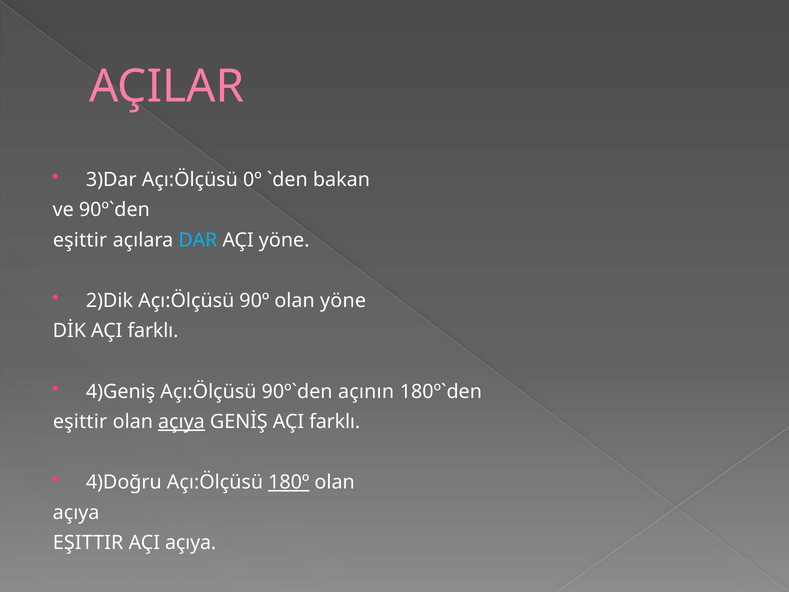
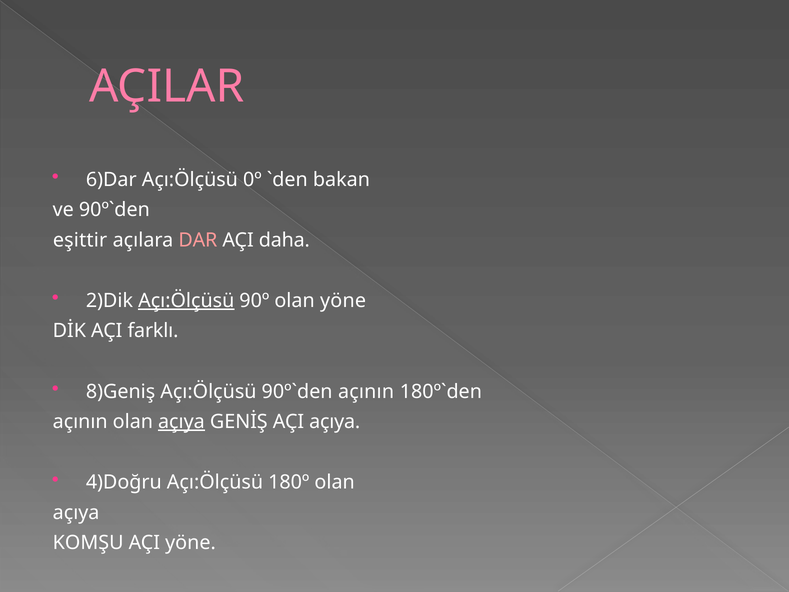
3)Dar: 3)Dar -> 6)Dar
DAR colour: light blue -> pink
AÇI yöne: yöne -> daha
Açı:Ölçüsü at (186, 301) underline: none -> present
4)Geniş: 4)Geniş -> 8)Geniş
eşittir at (80, 422): eşittir -> açının
GENİŞ AÇI farklı: farklı -> açıya
180º underline: present -> none
EŞITTIR at (88, 543): EŞITTIR -> KOMŞU
AÇI açıya: açıya -> yöne
